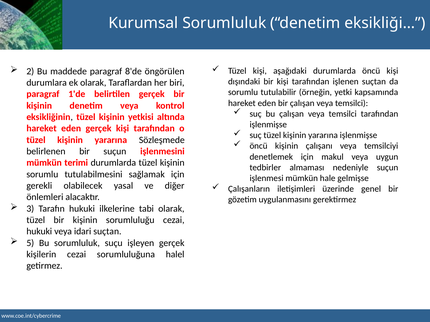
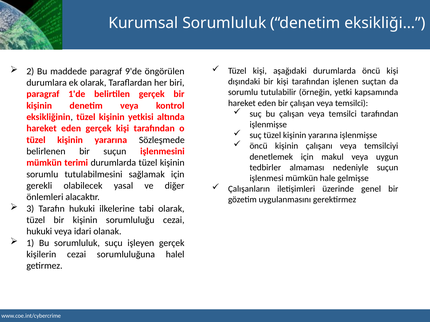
8'de: 8'de -> 9'de
idari suçtan: suçtan -> olanak
5: 5 -> 1
